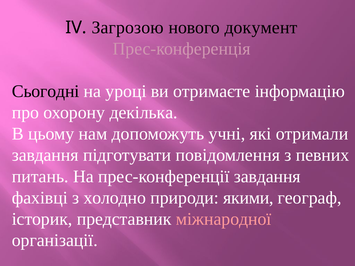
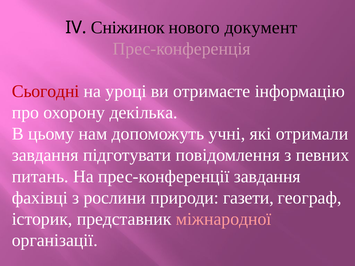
Загрозою: Загрозою -> Сніжинок
Сьогоднi colour: black -> red
холодно: холодно -> рослини
якими: якими -> газети
